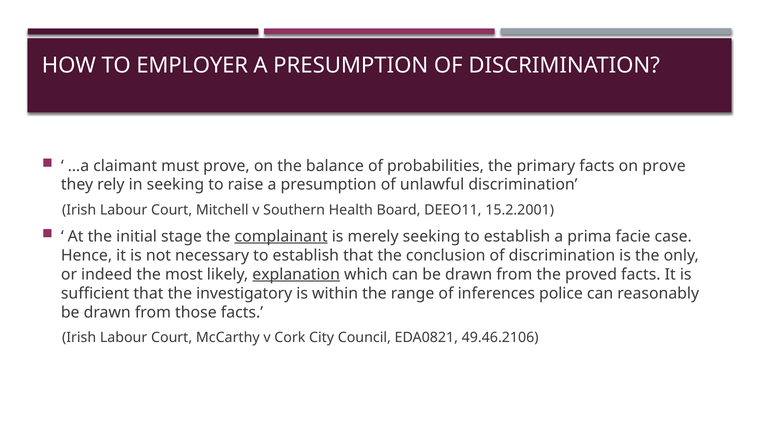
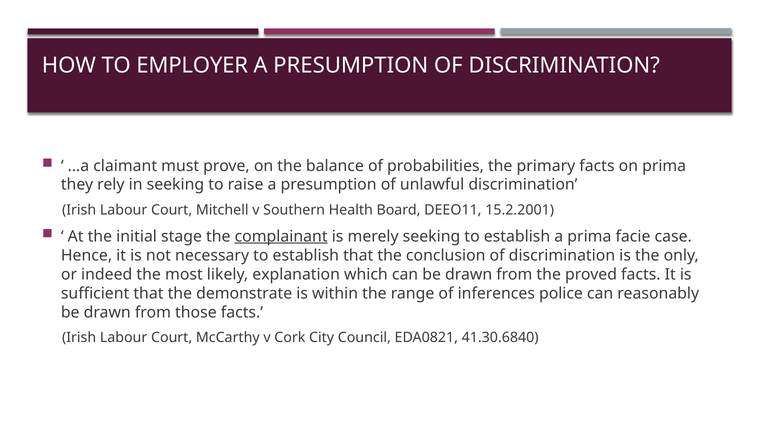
on prove: prove -> prima
explanation underline: present -> none
investigatory: investigatory -> demonstrate
49.46.2106: 49.46.2106 -> 41.30.6840
